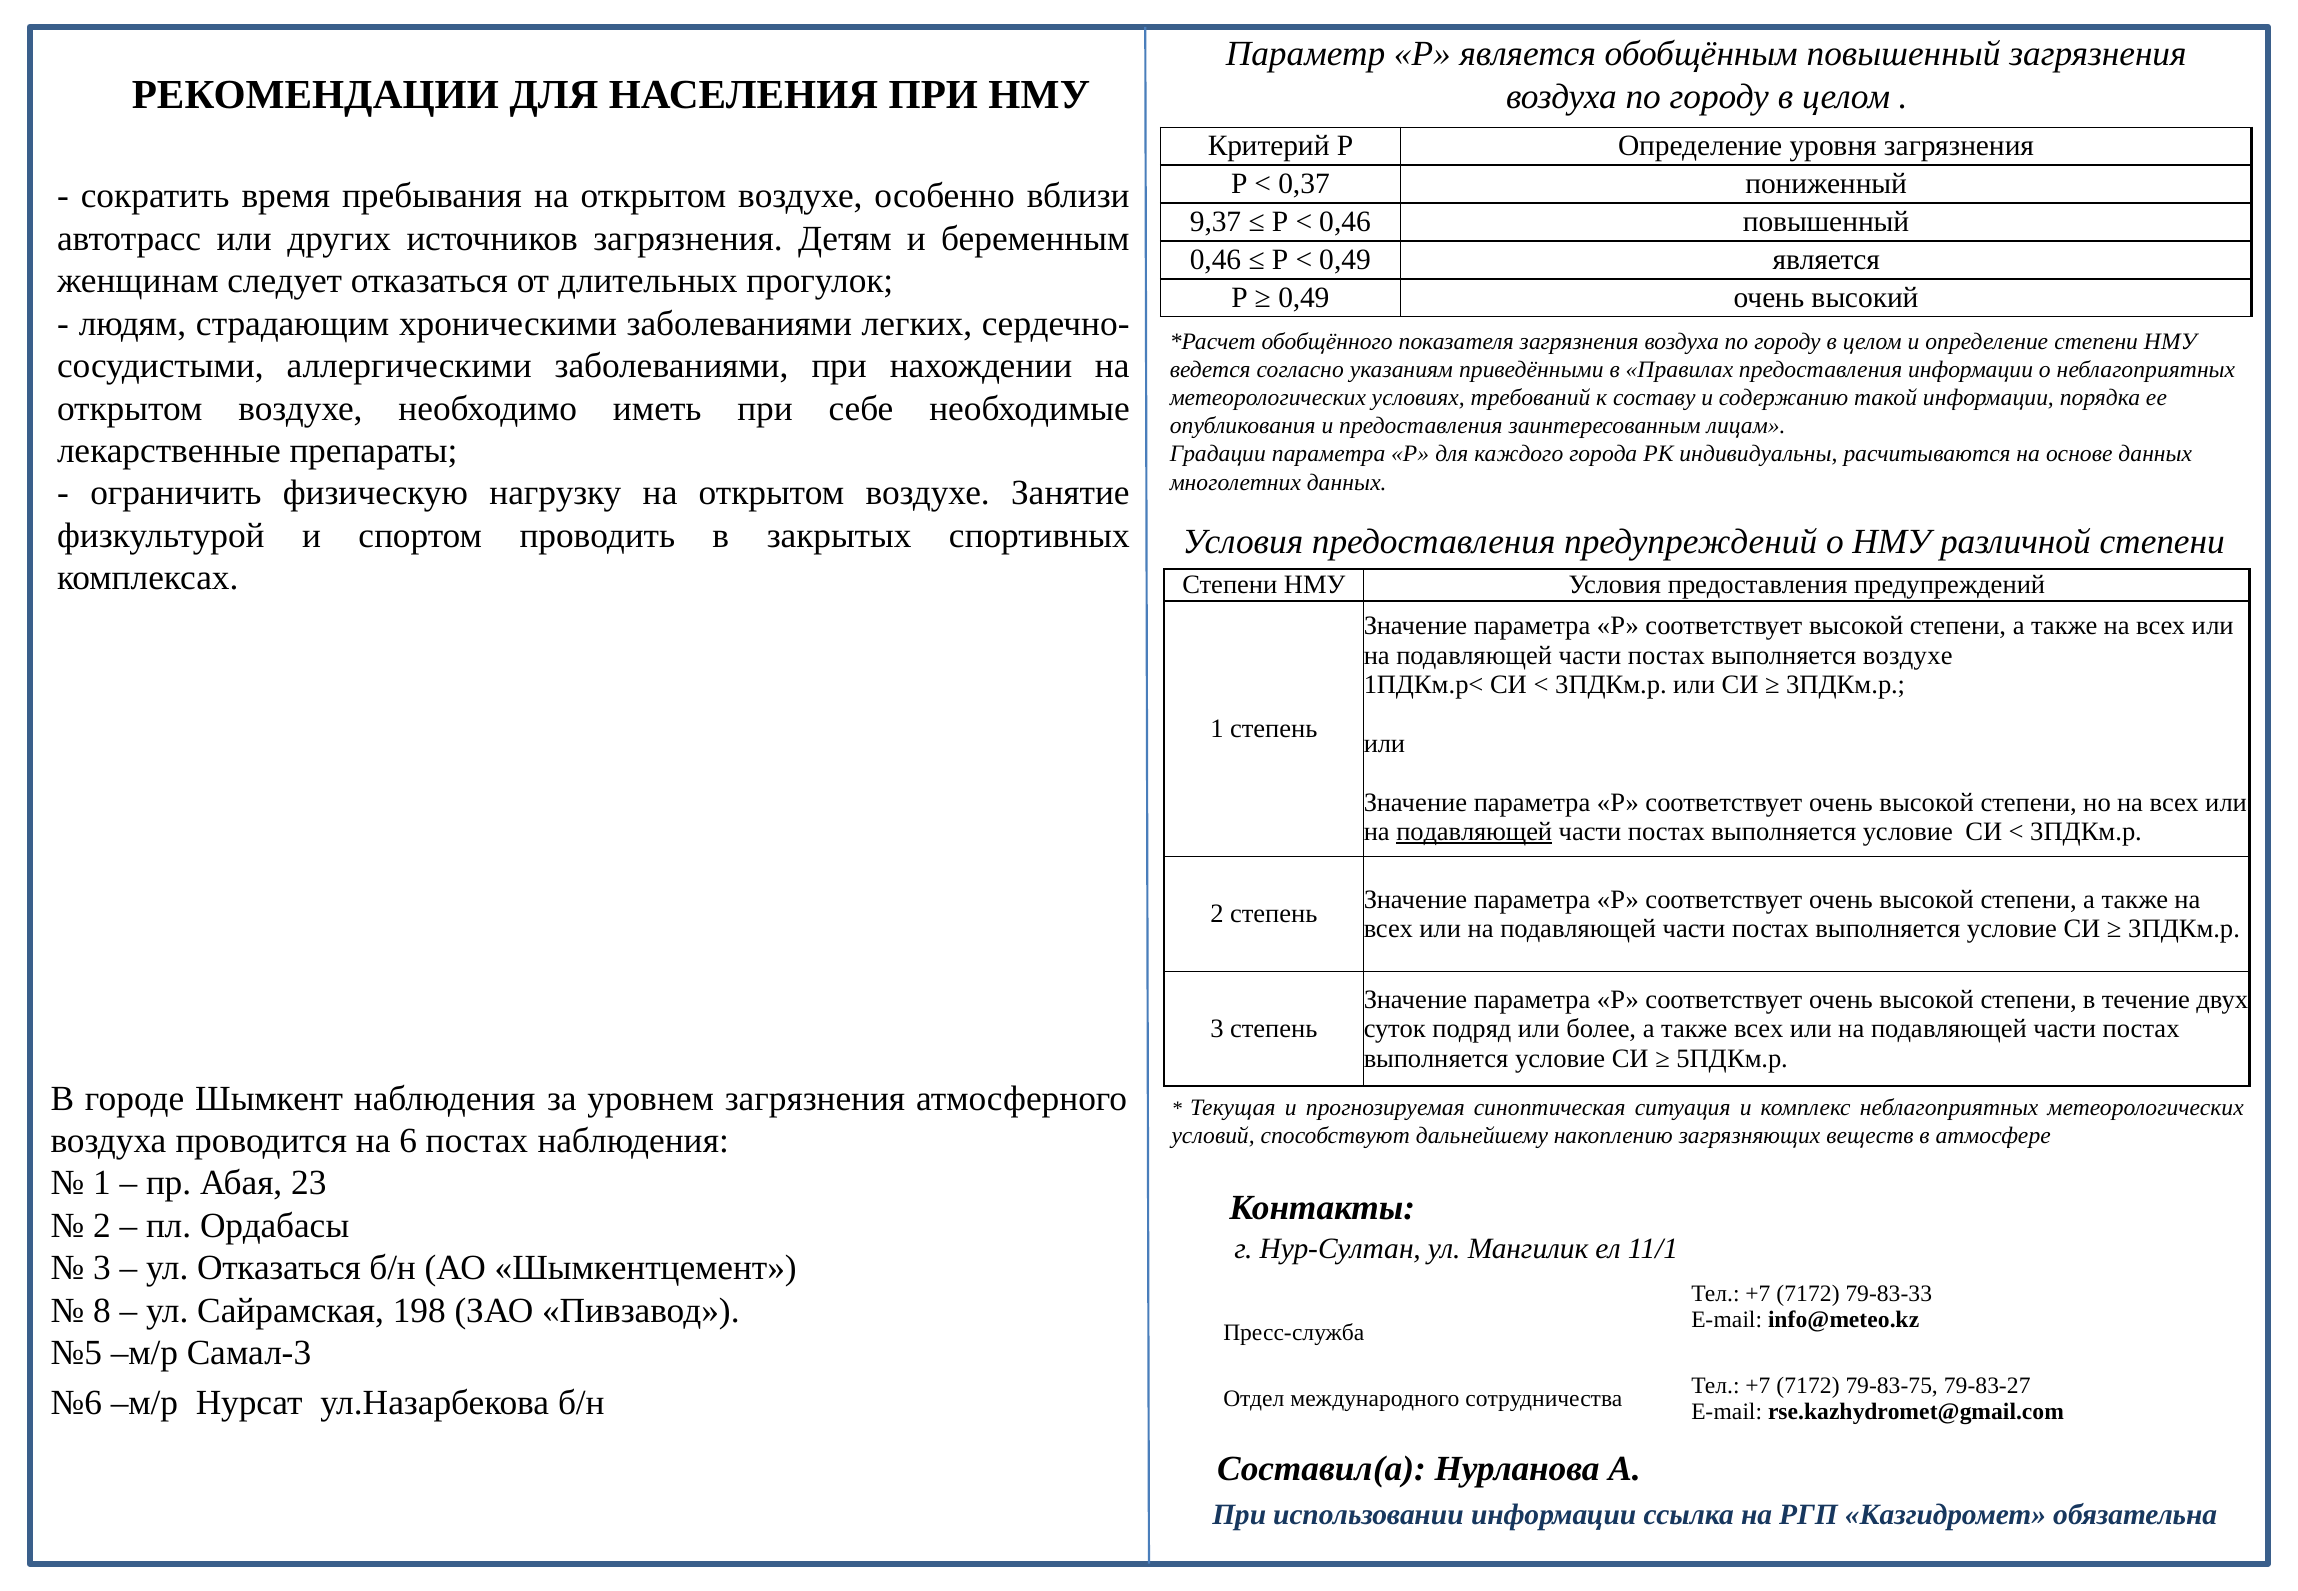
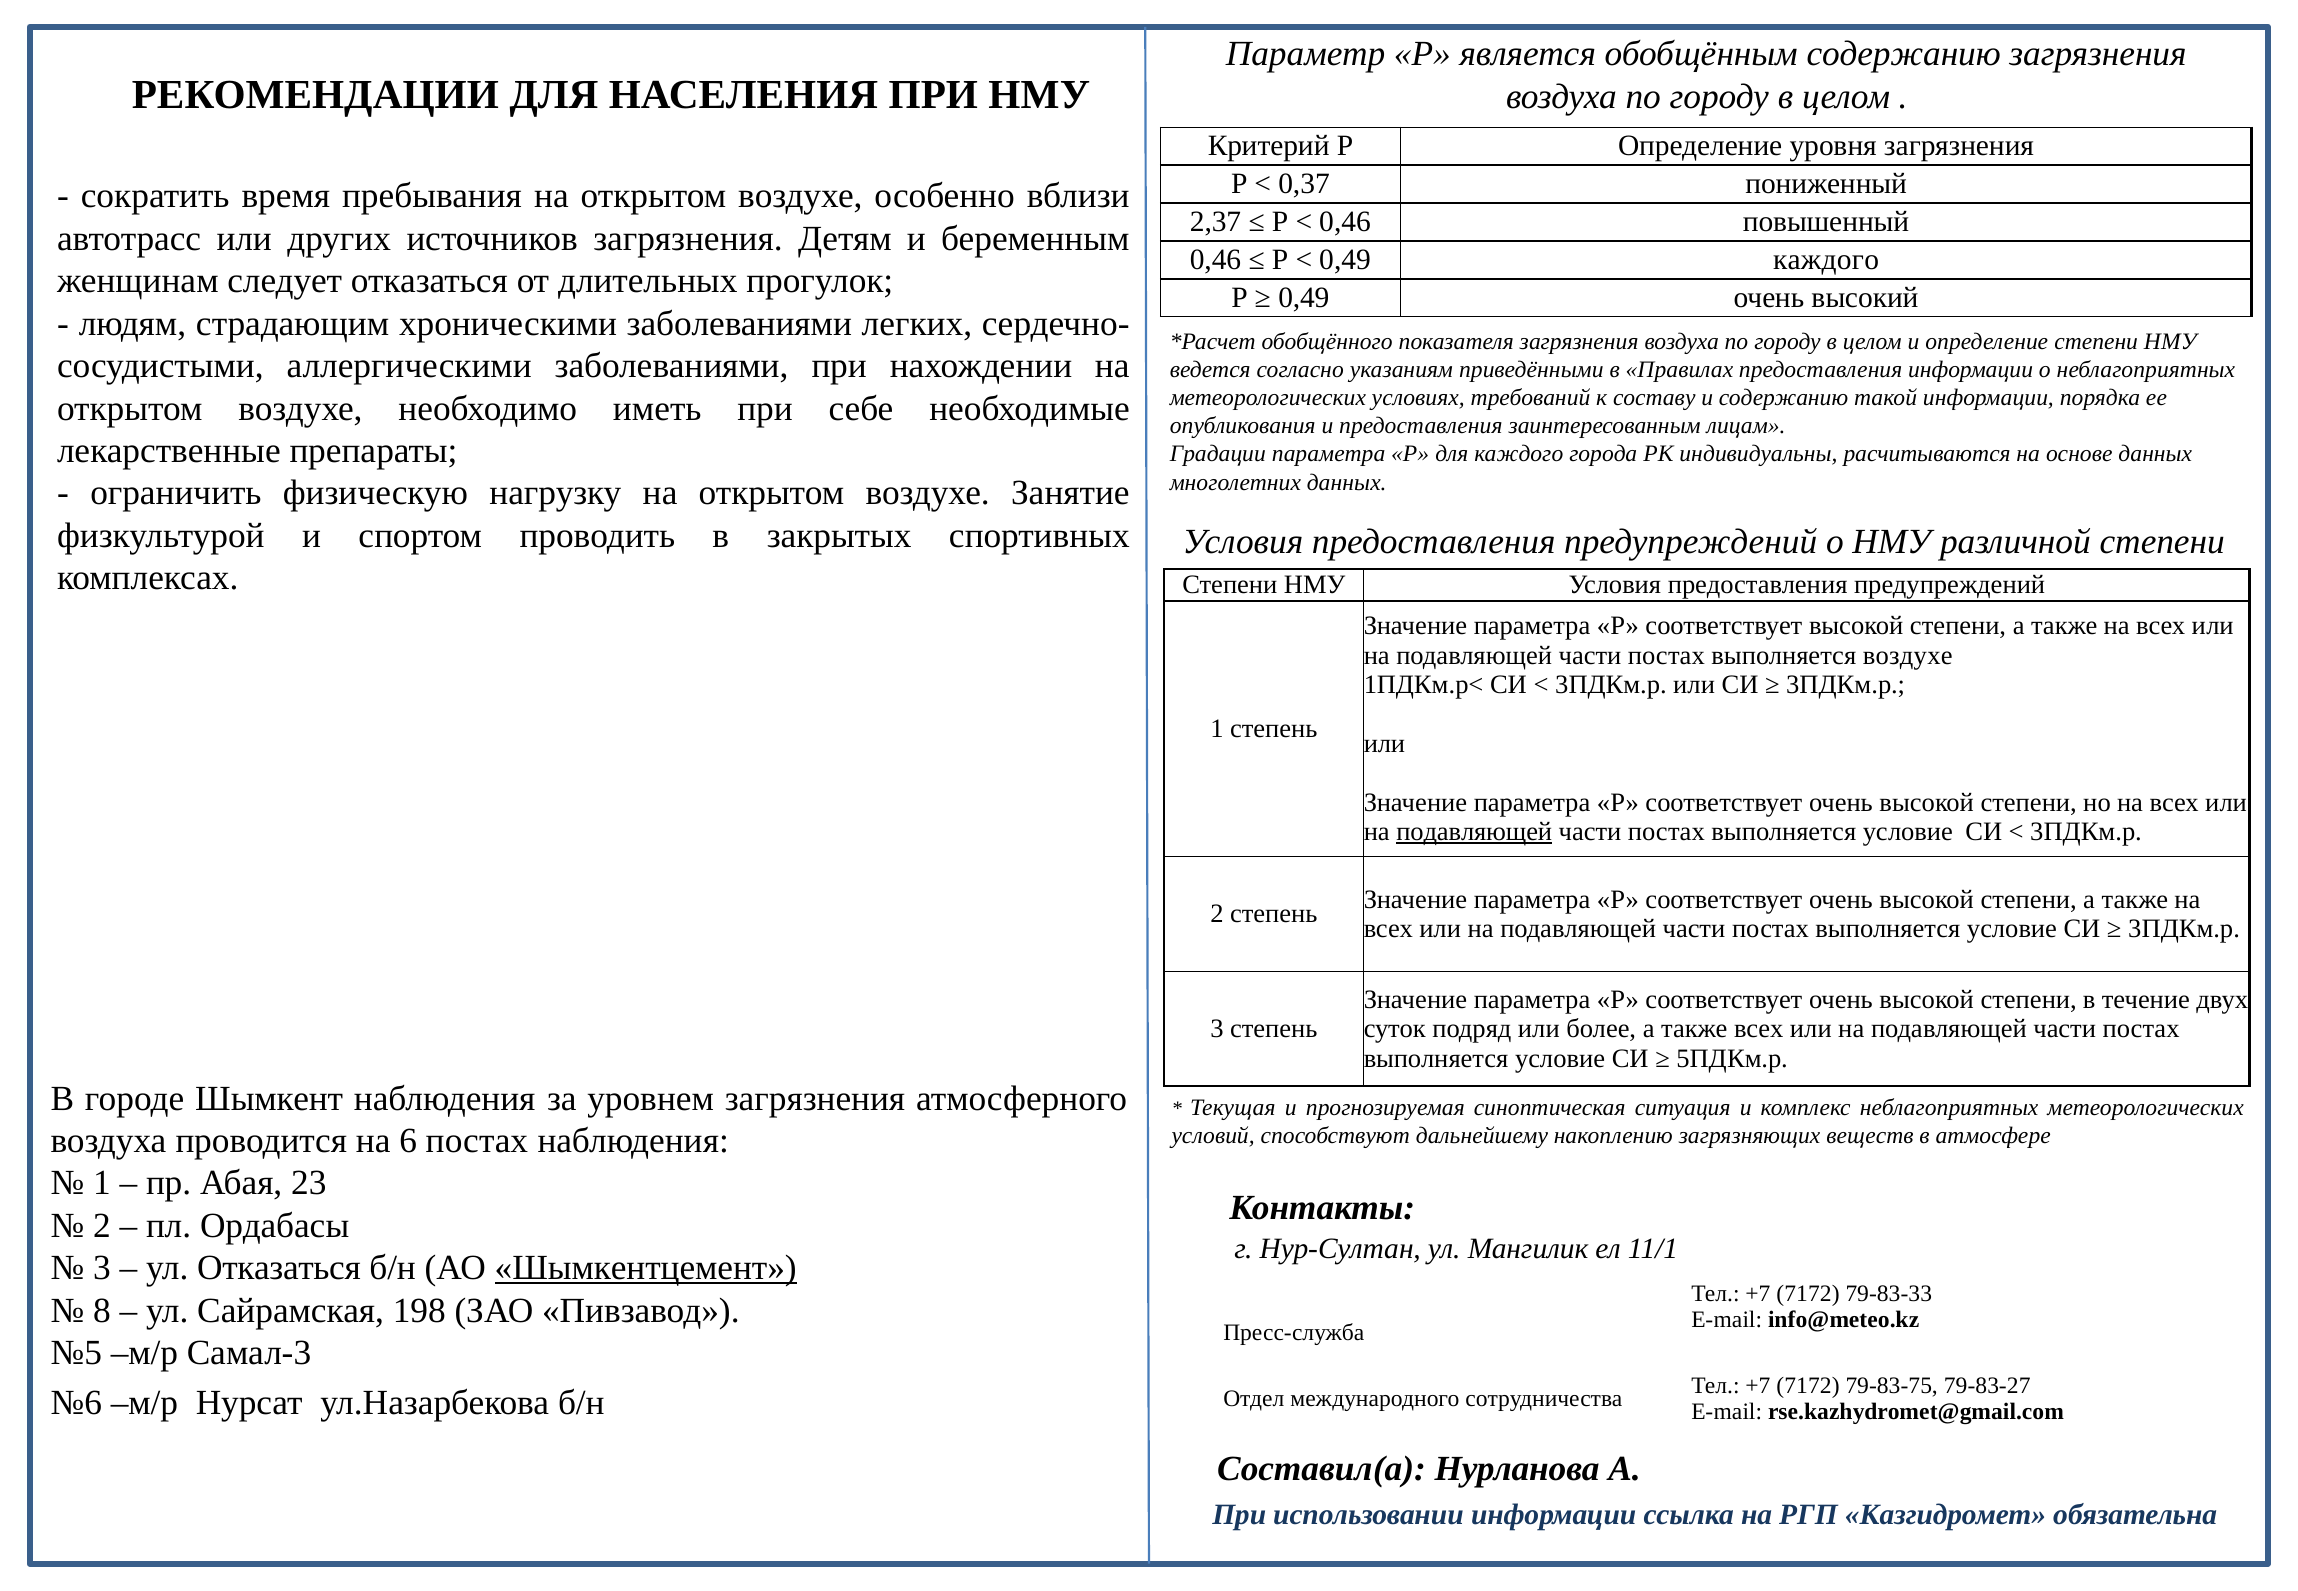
обобщённым повышенный: повышенный -> содержанию
9,37: 9,37 -> 2,37
0,49 является: является -> каждого
Шымкентцемент underline: none -> present
